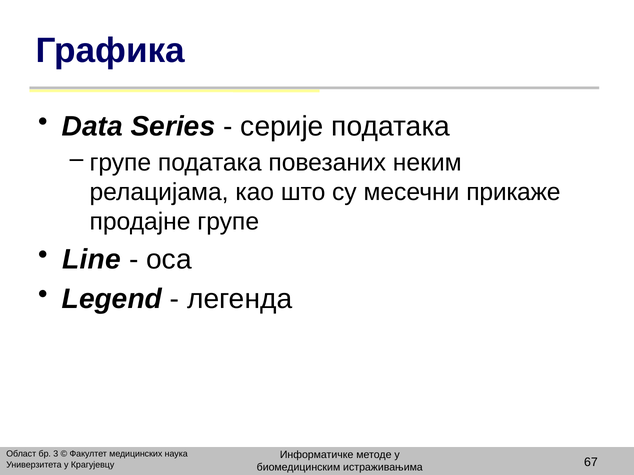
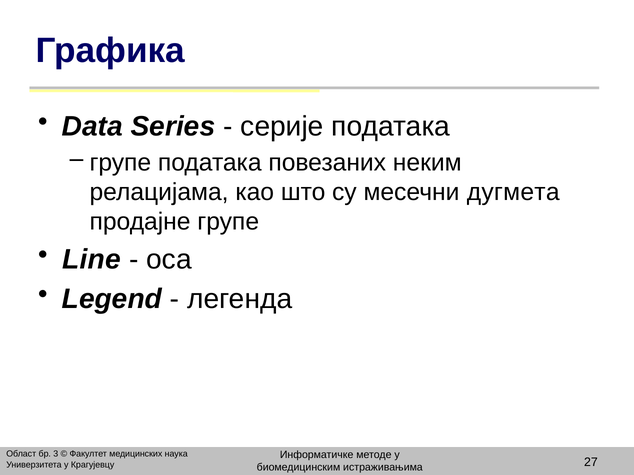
прикаже: прикаже -> дугмета
67: 67 -> 27
